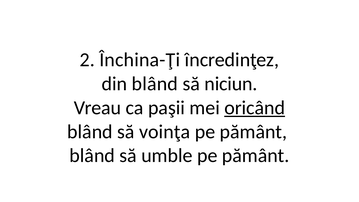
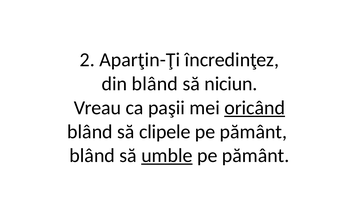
Închina-Ţi: Închina-Ţi -> Aparţin-Ţi
voinţa: voinţa -> clipele
umble underline: none -> present
